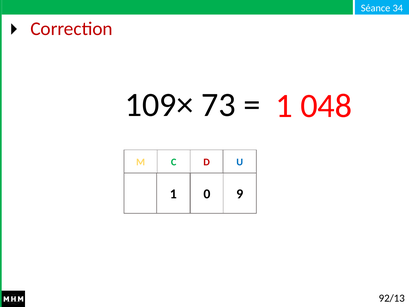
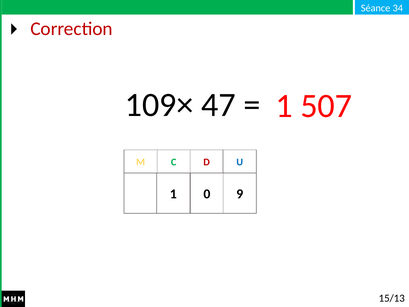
73: 73 -> 47
048: 048 -> 507
92/13: 92/13 -> 15/13
